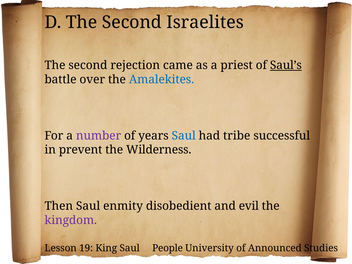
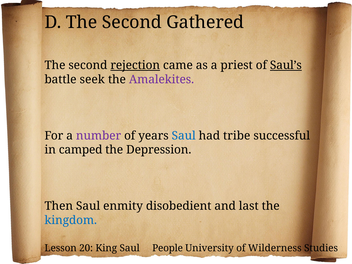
Israelites: Israelites -> Gathered
rejection underline: none -> present
over: over -> seek
Amalekites colour: blue -> purple
prevent: prevent -> camped
Wilderness: Wilderness -> Depression
evil: evil -> last
kingdom colour: purple -> blue
19: 19 -> 20
Announced: Announced -> Wilderness
